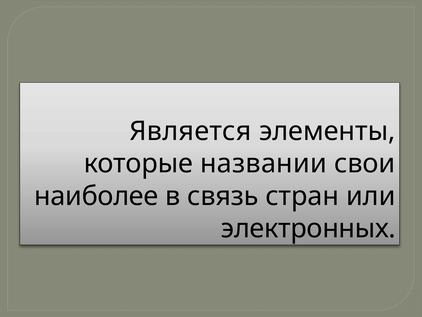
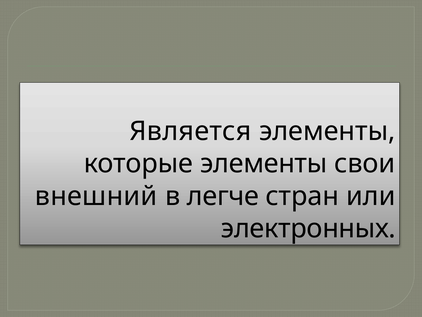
которые названии: названии -> элементы
наиболее: наиболее -> внешний
связь: связь -> легче
